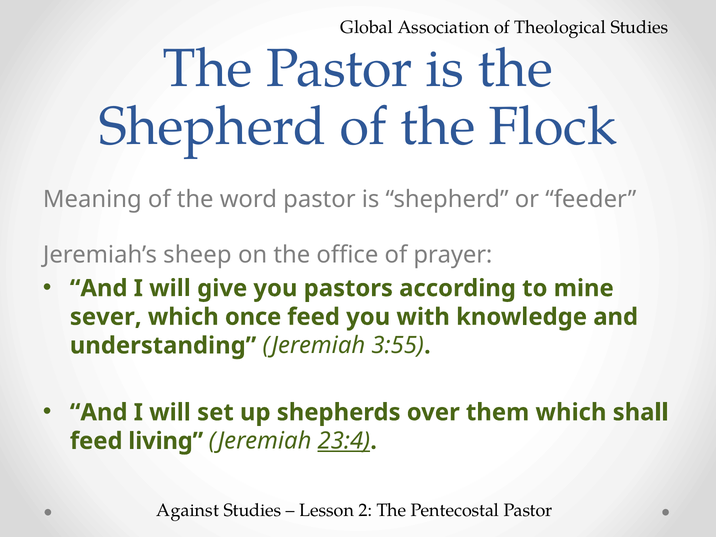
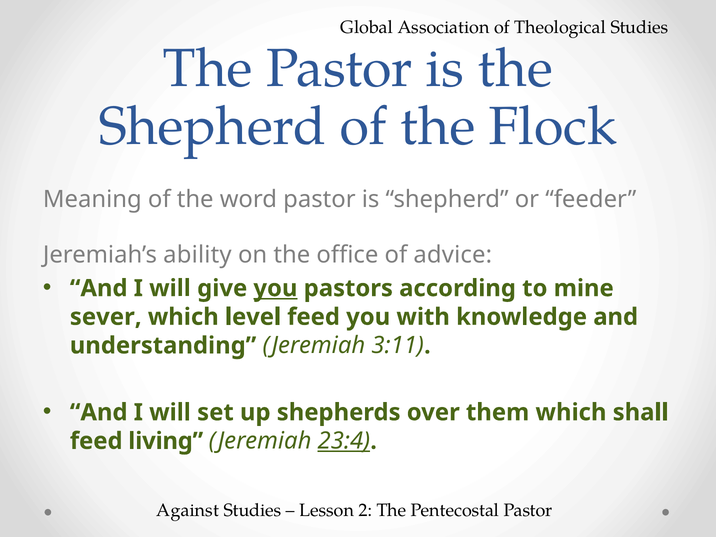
sheep: sheep -> ability
prayer: prayer -> advice
you at (275, 288) underline: none -> present
once: once -> level
3:55: 3:55 -> 3:11
